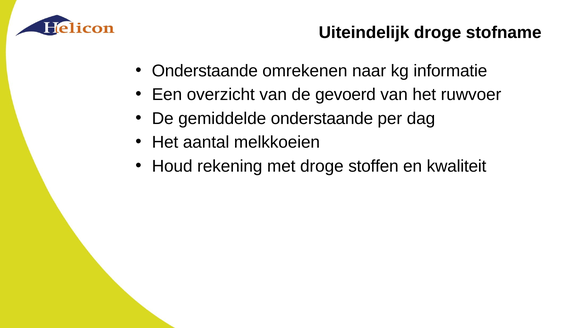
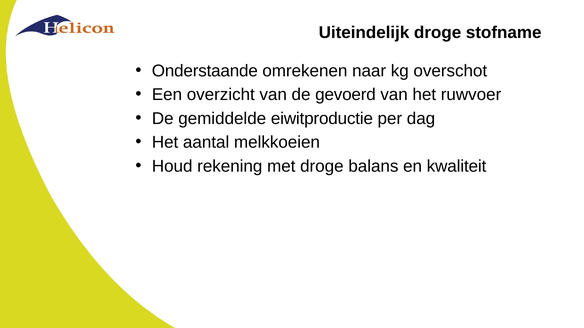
informatie: informatie -> overschot
gemiddelde onderstaande: onderstaande -> eiwitproductie
stoffen: stoffen -> balans
